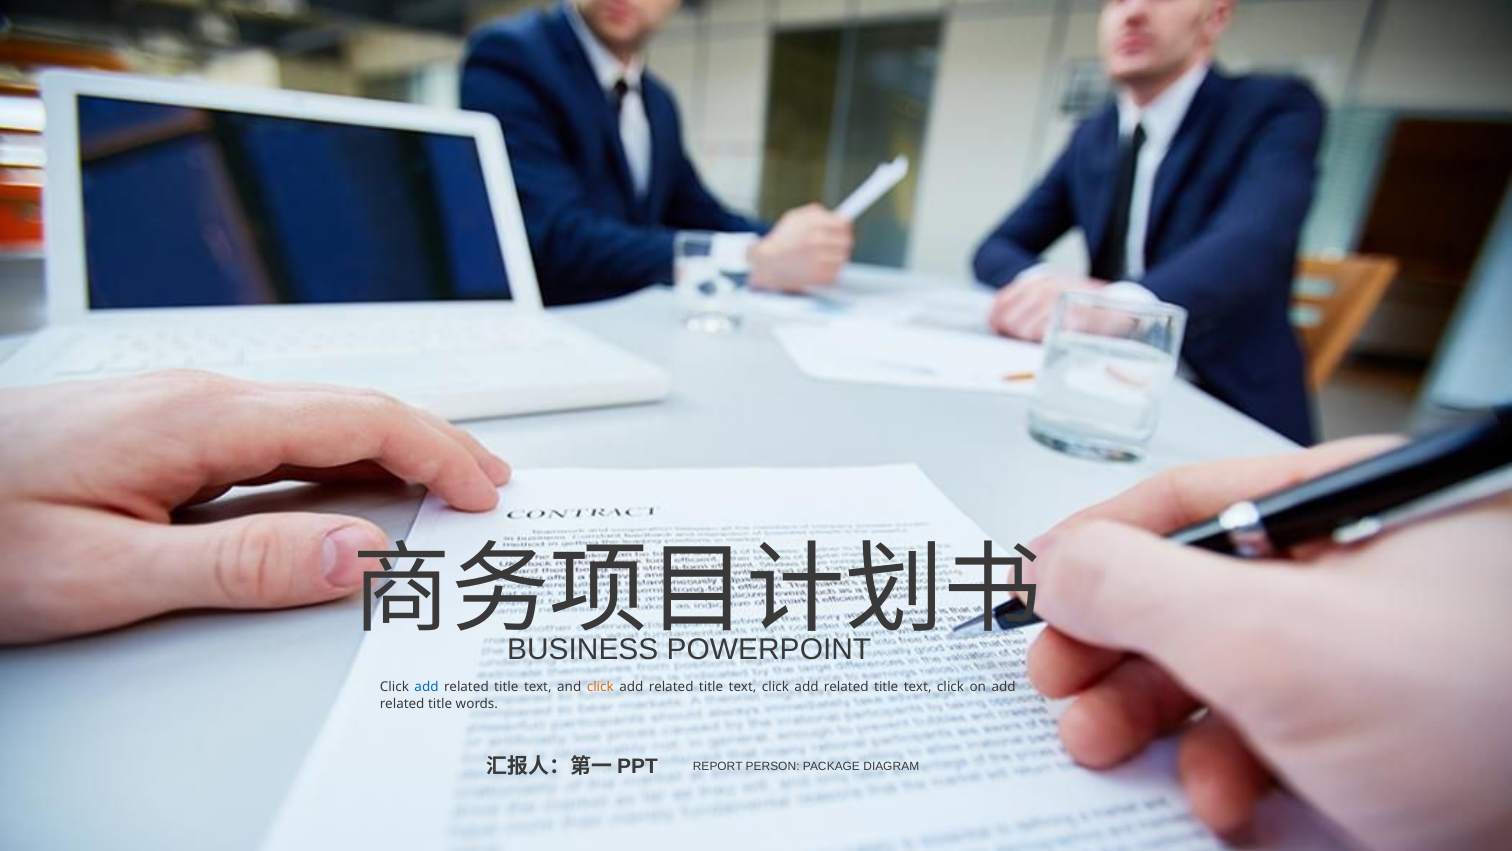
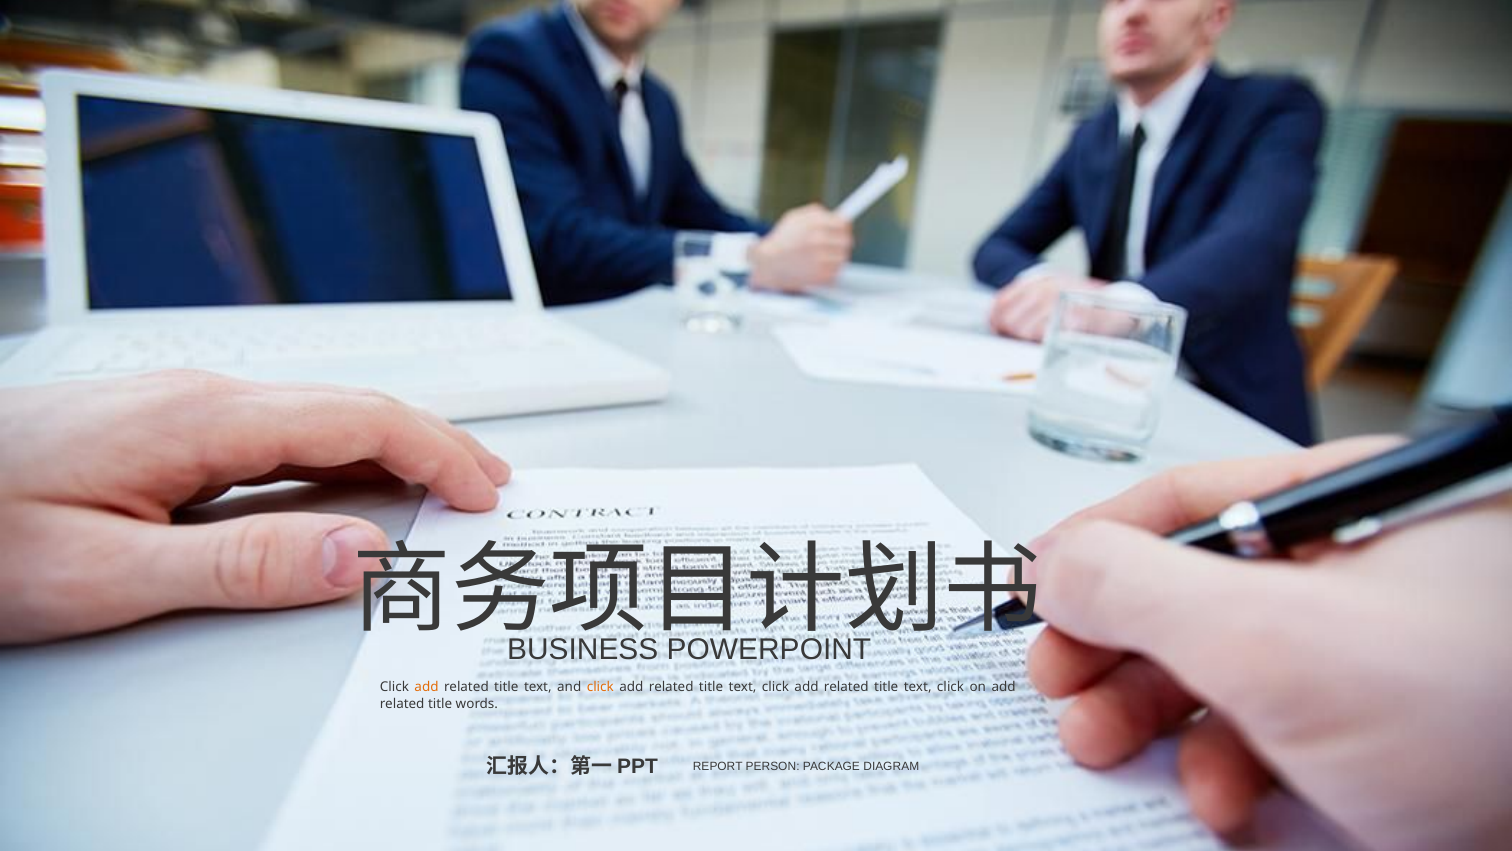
add at (427, 687) colour: blue -> orange
